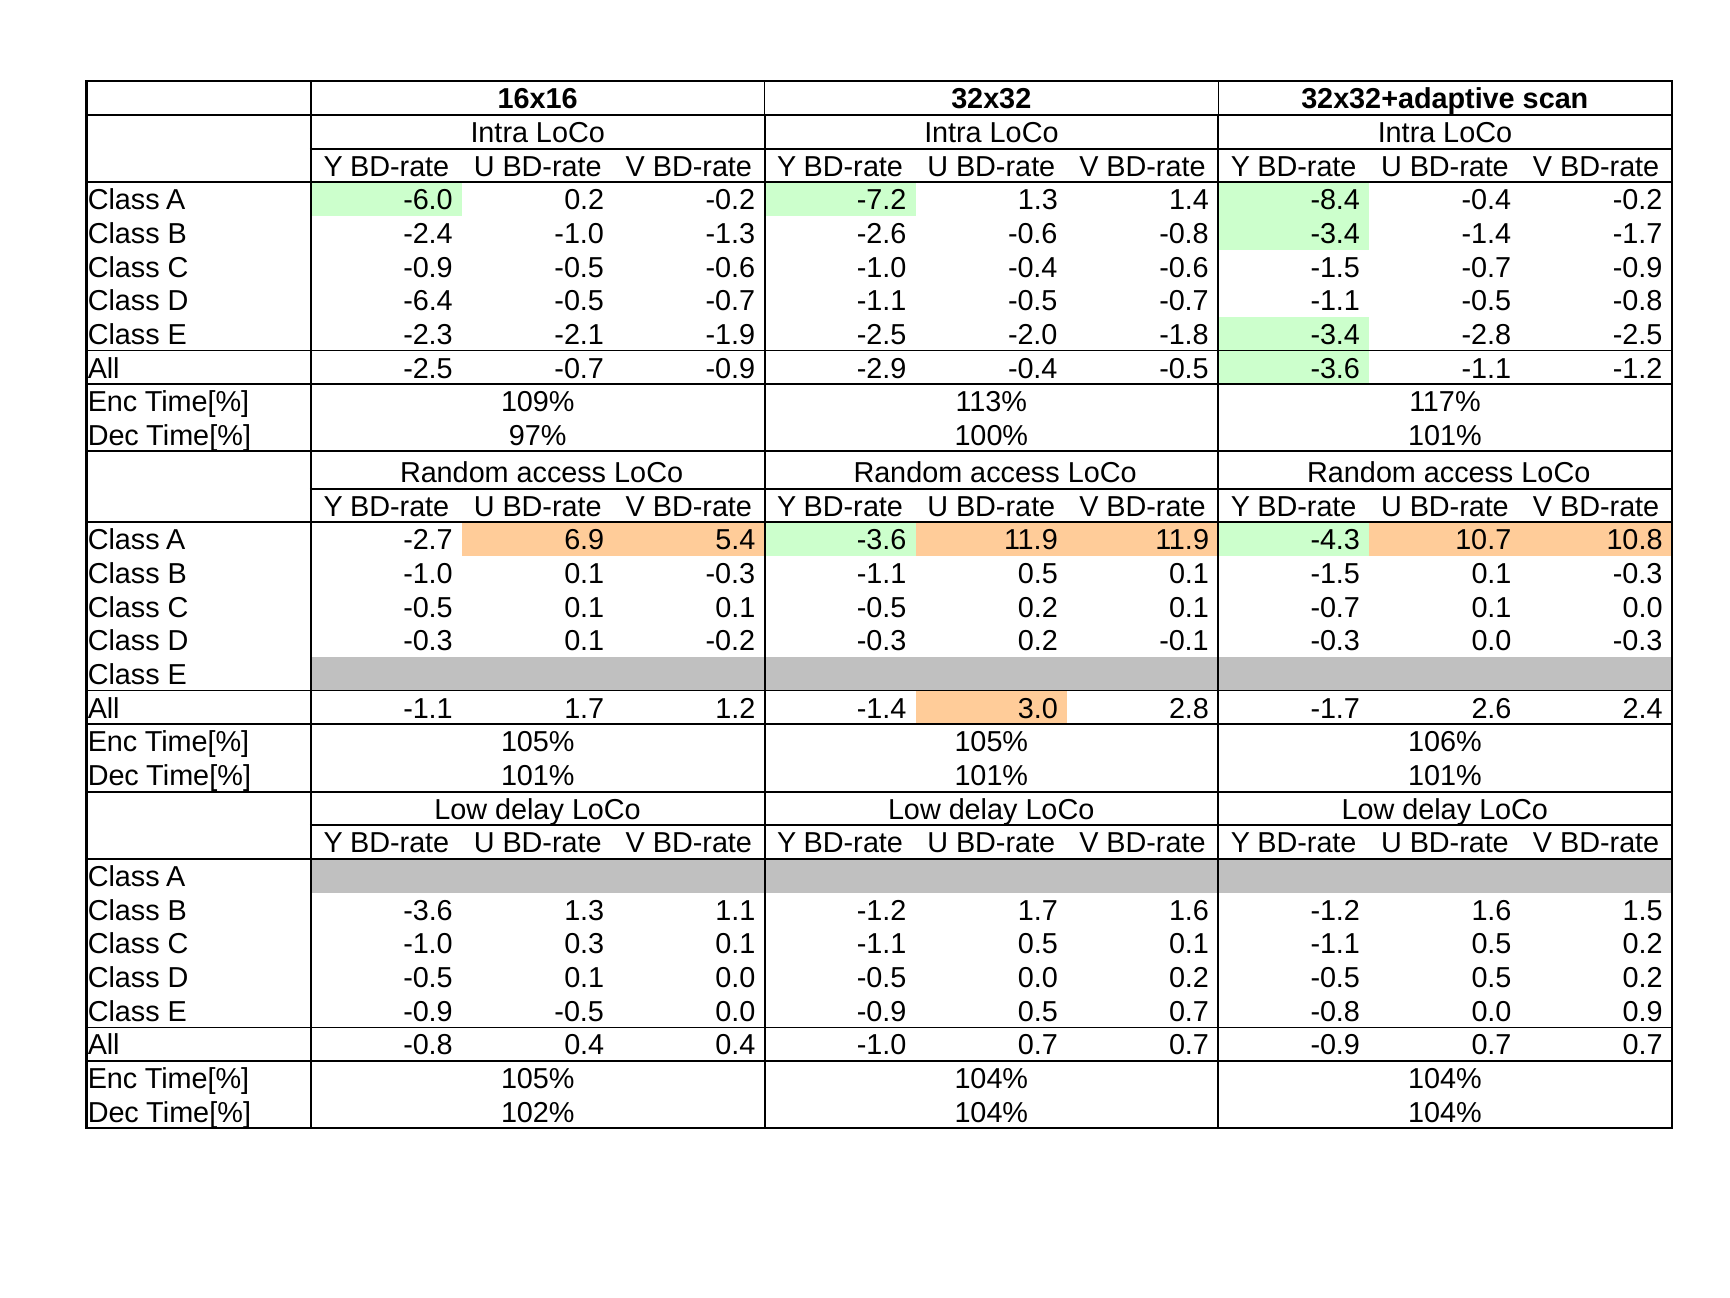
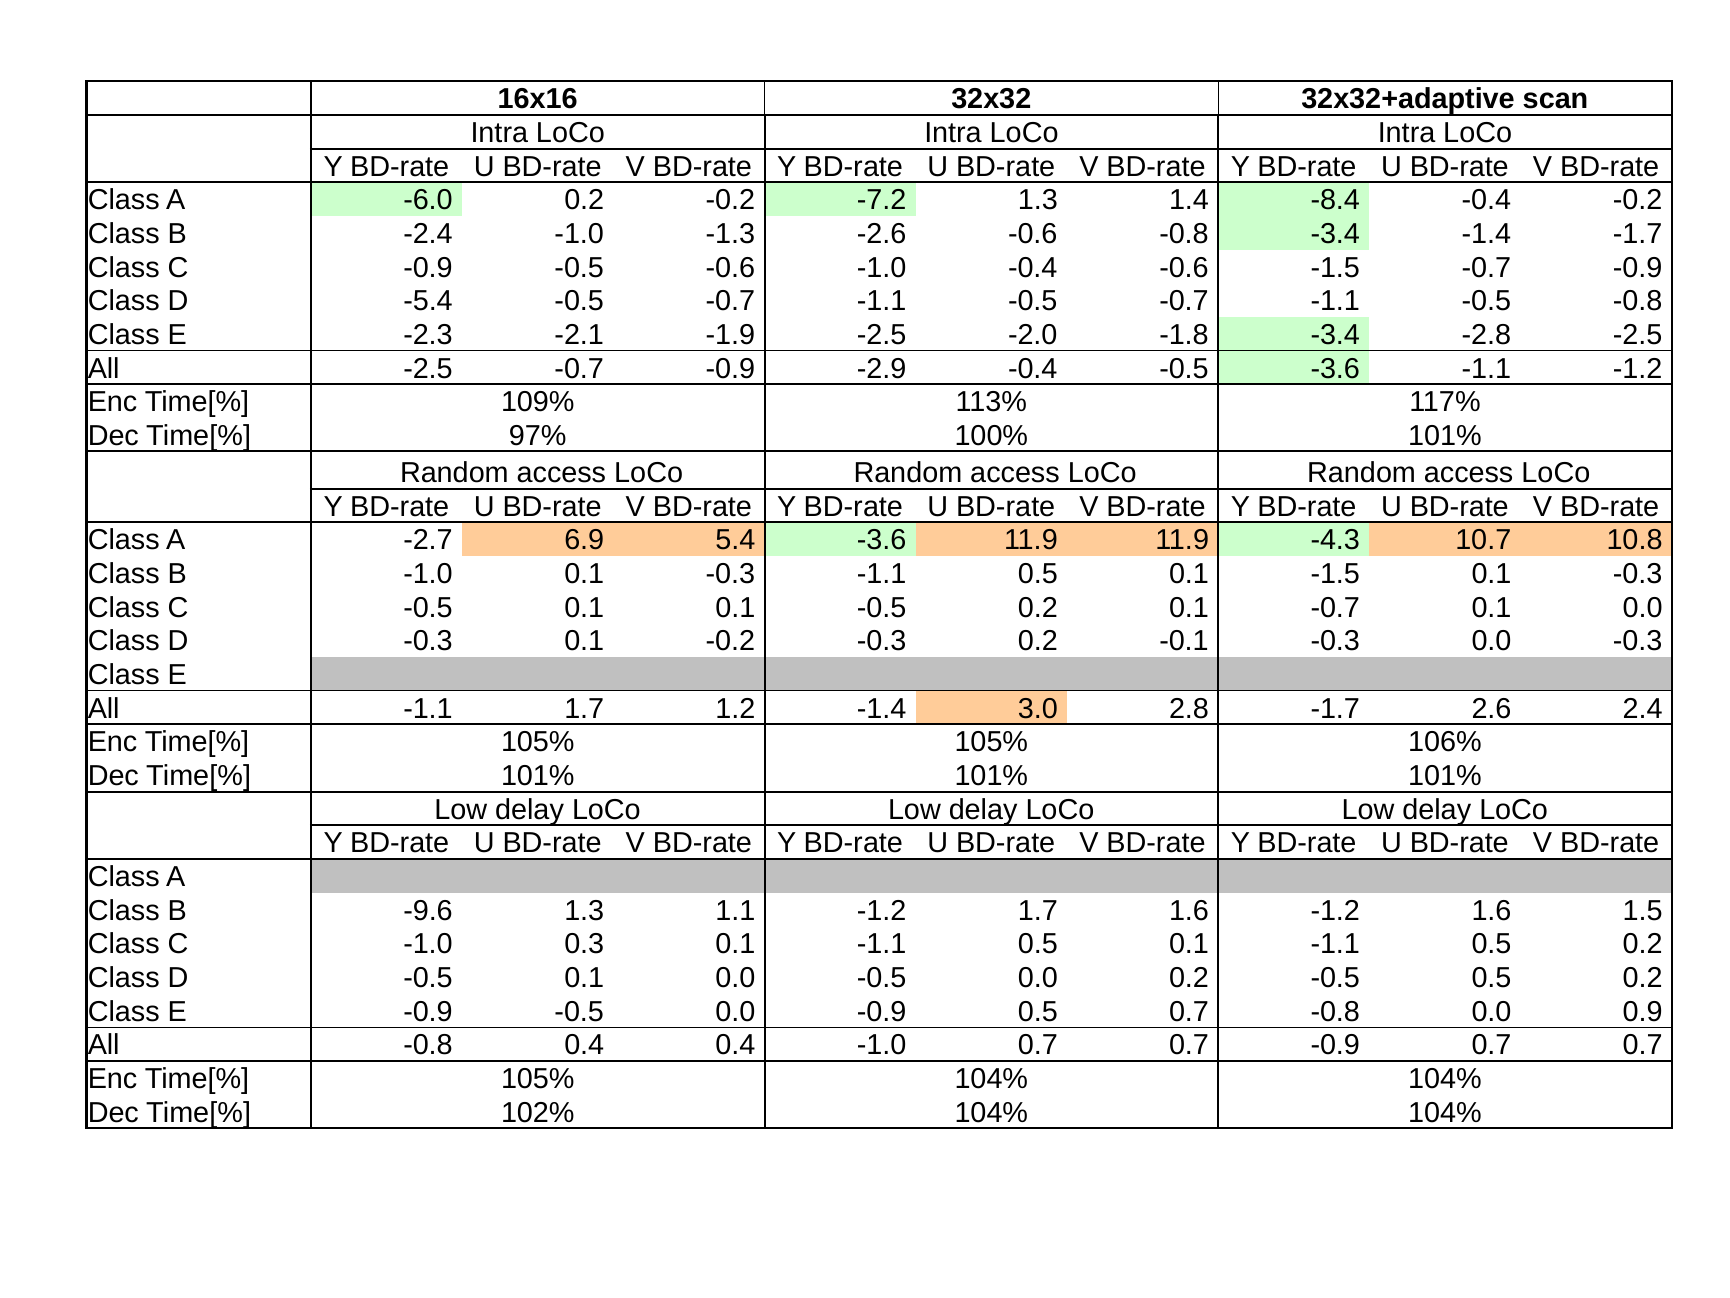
-6.4: -6.4 -> -5.4
B -3.6: -3.6 -> -9.6
